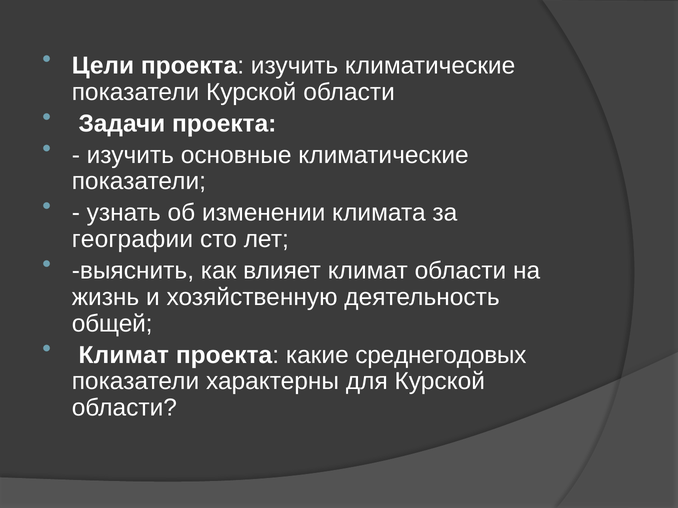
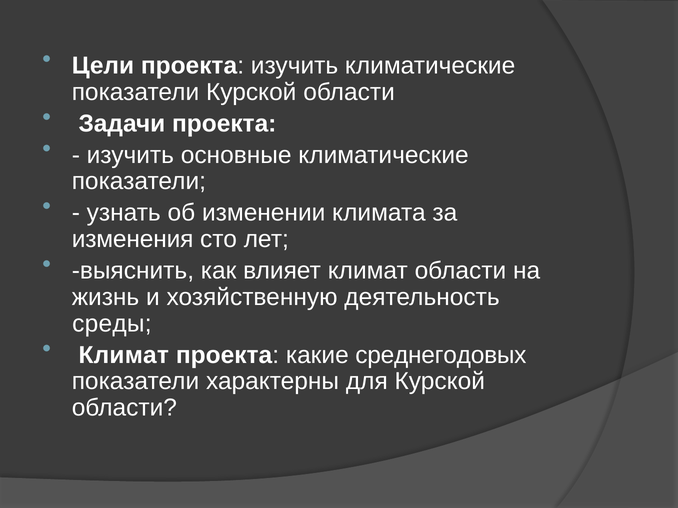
географии: географии -> изменения
общей: общей -> среды
